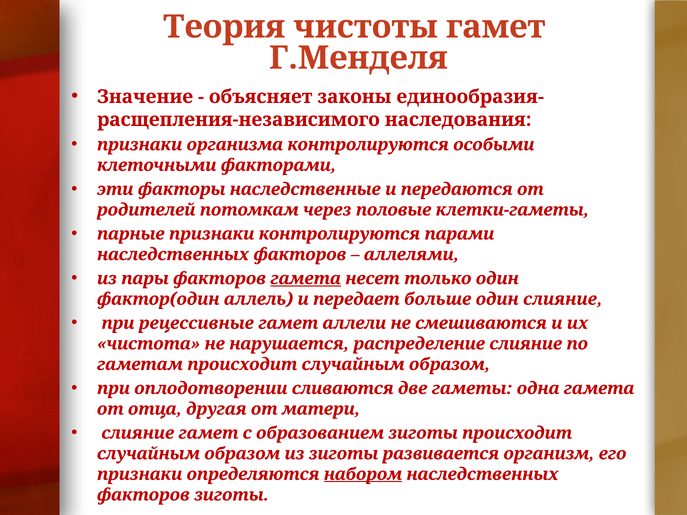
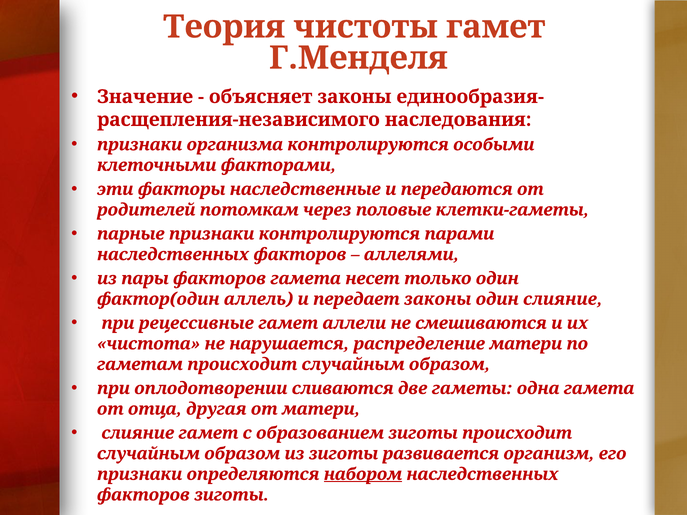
гамета at (306, 279) underline: present -> none
передает больше: больше -> законы
распределение слияние: слияние -> матери
